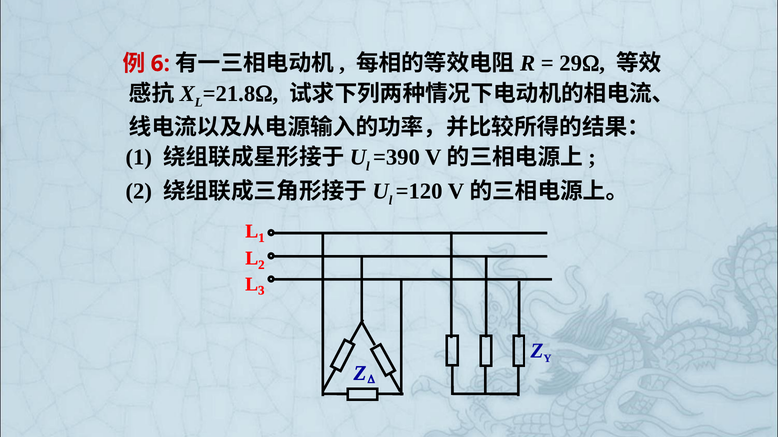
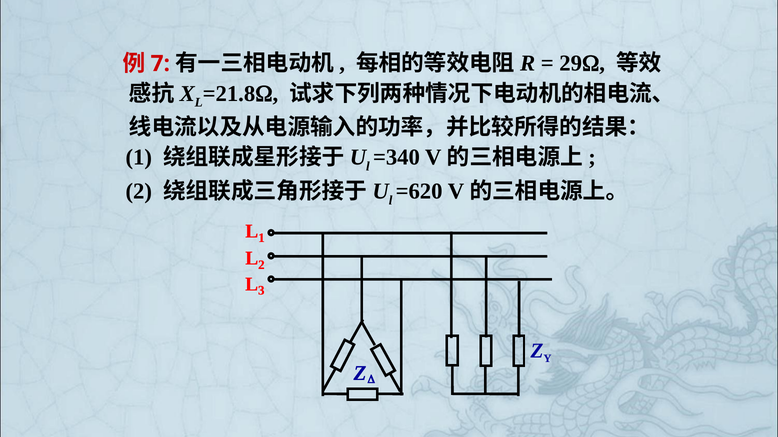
6: 6 -> 7
=390: =390 -> =340
=120: =120 -> =620
